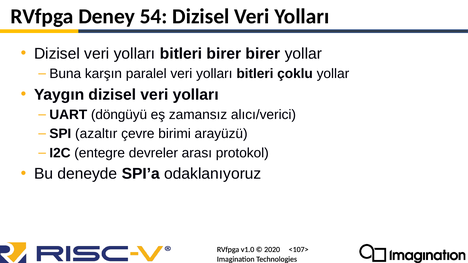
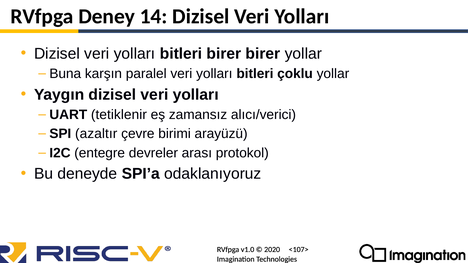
54: 54 -> 14
döngüyü: döngüyü -> tetiklenir
